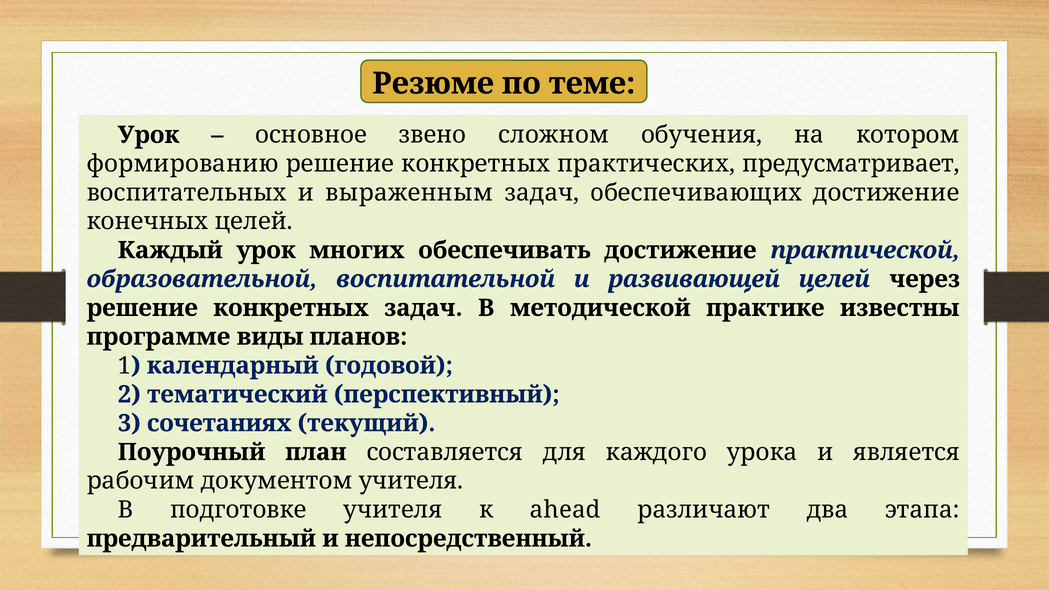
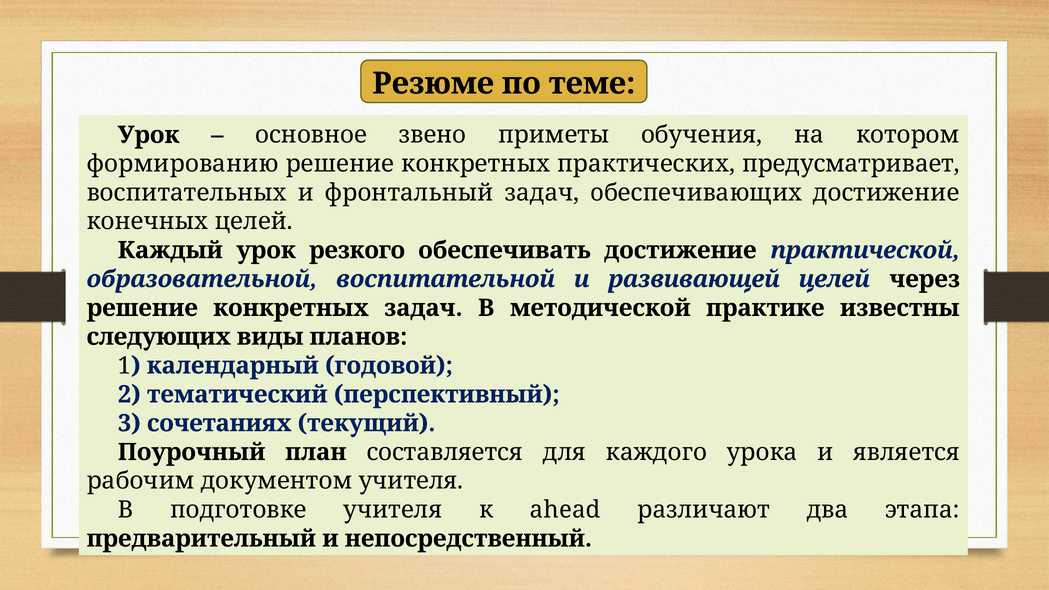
сложном: сложном -> приметы
выраженным: выраженным -> фронтальный
многих: многих -> резкого
программе: программе -> следующих
